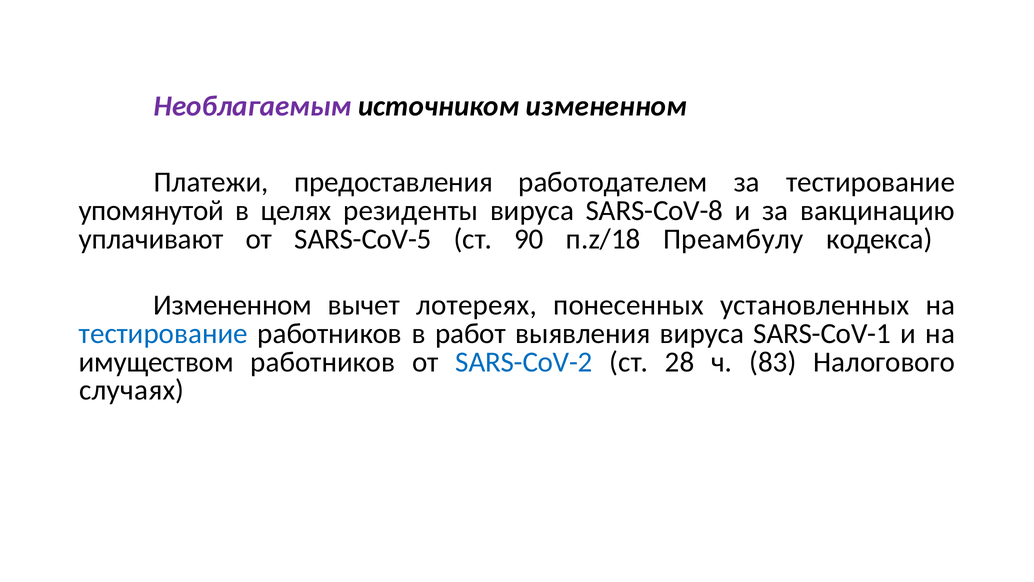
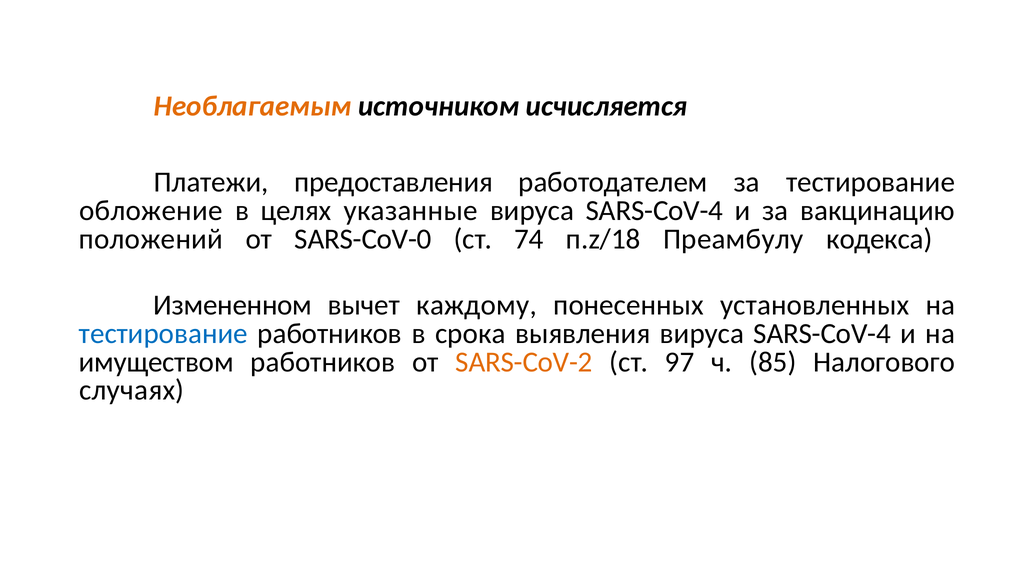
Необлагаемым colour: purple -> orange
источником измененном: измененном -> исчисляется
упомянутой: упомянутой -> обложение
резиденты: резиденты -> указанные
SARS-CoV-8 at (655, 211): SARS-CoV-8 -> SARS-CoV-4
уплачивают: уплачивают -> положений
SARS-CoV-5: SARS-CoV-5 -> SARS-CoV-0
90: 90 -> 74
лотереях: лотереях -> каждому
работ: работ -> срока
выявления вируса SARS-CoV-1: SARS-CoV-1 -> SARS-CoV-4
SARS-CoV-2 colour: blue -> orange
28: 28 -> 97
83: 83 -> 85
